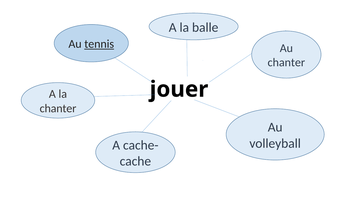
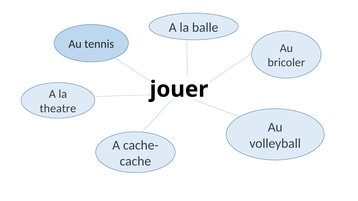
tennis underline: present -> none
chanter at (286, 63): chanter -> bricoler
chanter at (58, 109): chanter -> theatre
